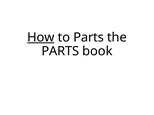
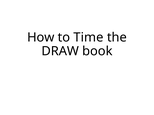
How underline: present -> none
to Parts: Parts -> Time
PARTS at (60, 51): PARTS -> DRAW
